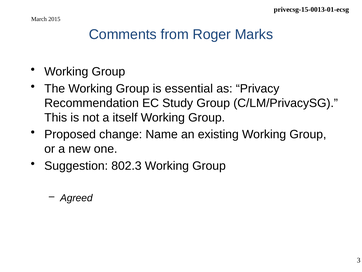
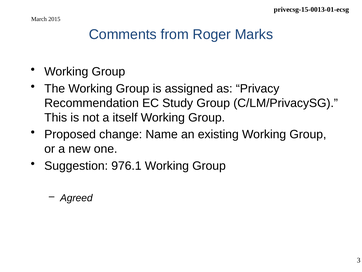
essential: essential -> assigned
802.3: 802.3 -> 976.1
